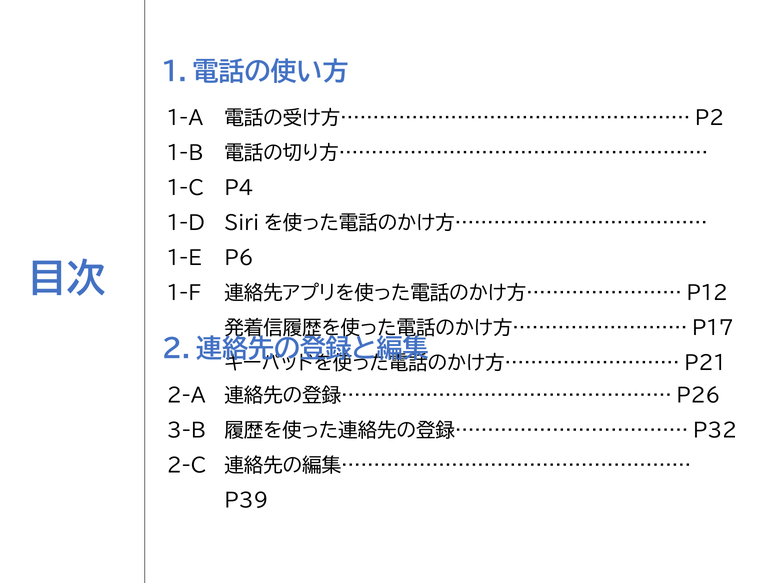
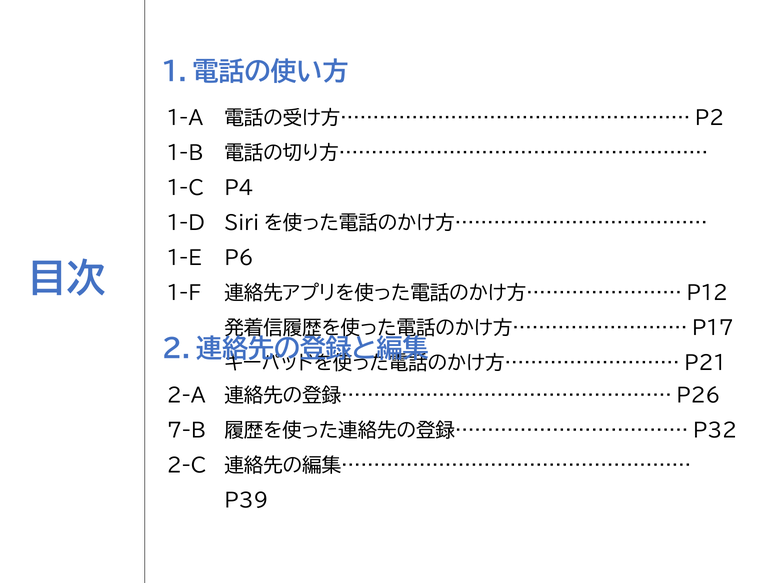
3-B: 3-B -> 7-B
